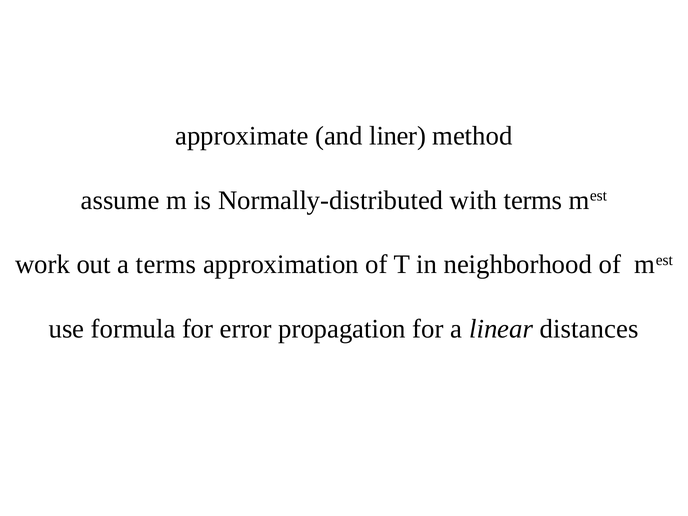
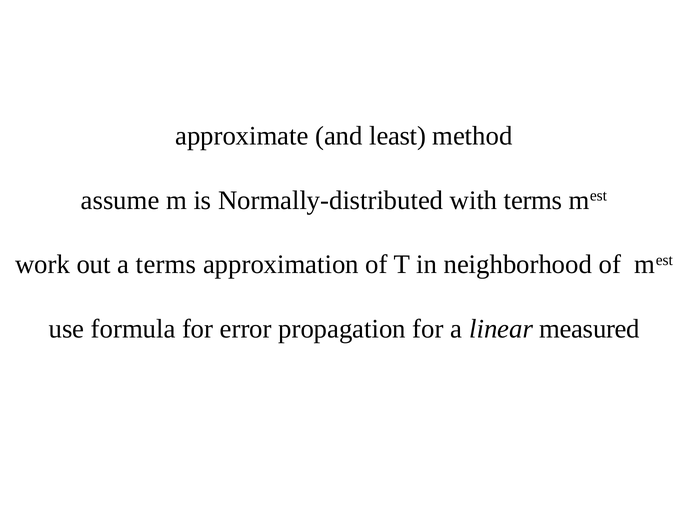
liner: liner -> least
distances: distances -> measured
